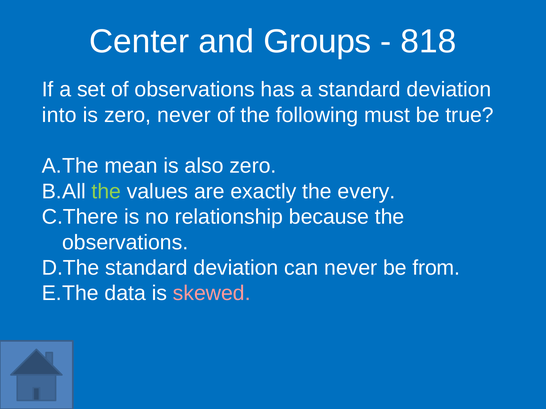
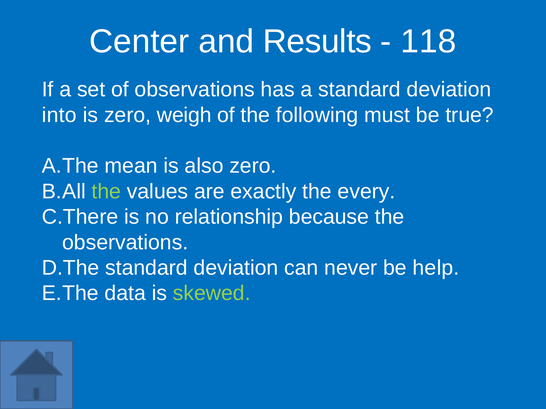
Groups: Groups -> Results
818: 818 -> 118
zero never: never -> weigh
from: from -> help
skewed colour: pink -> light green
